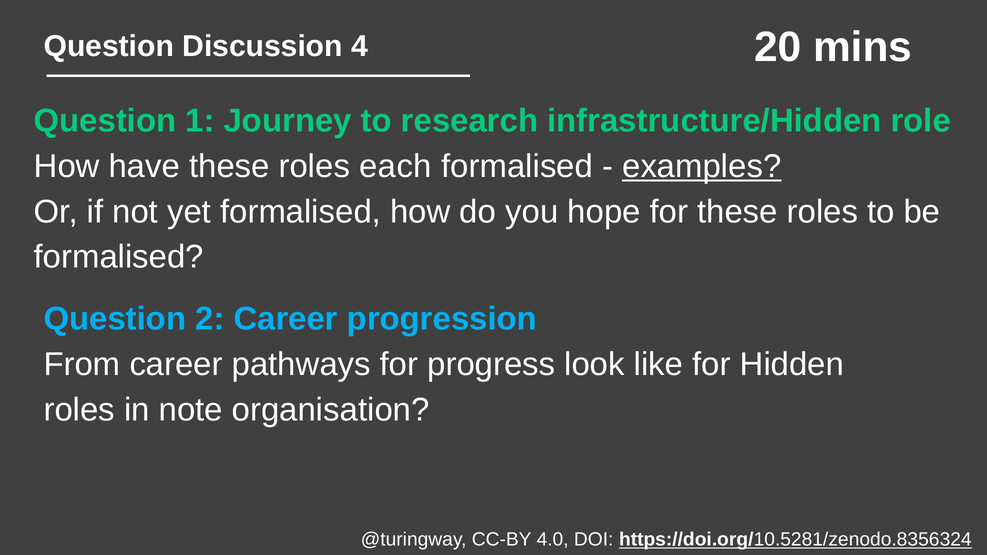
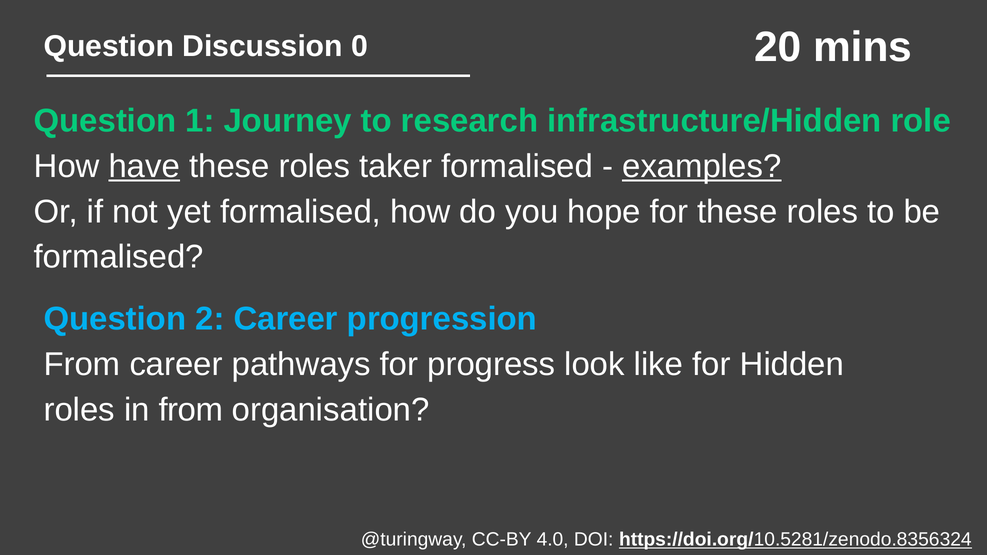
4: 4 -> 0
have underline: none -> present
each: each -> taker
in note: note -> from
